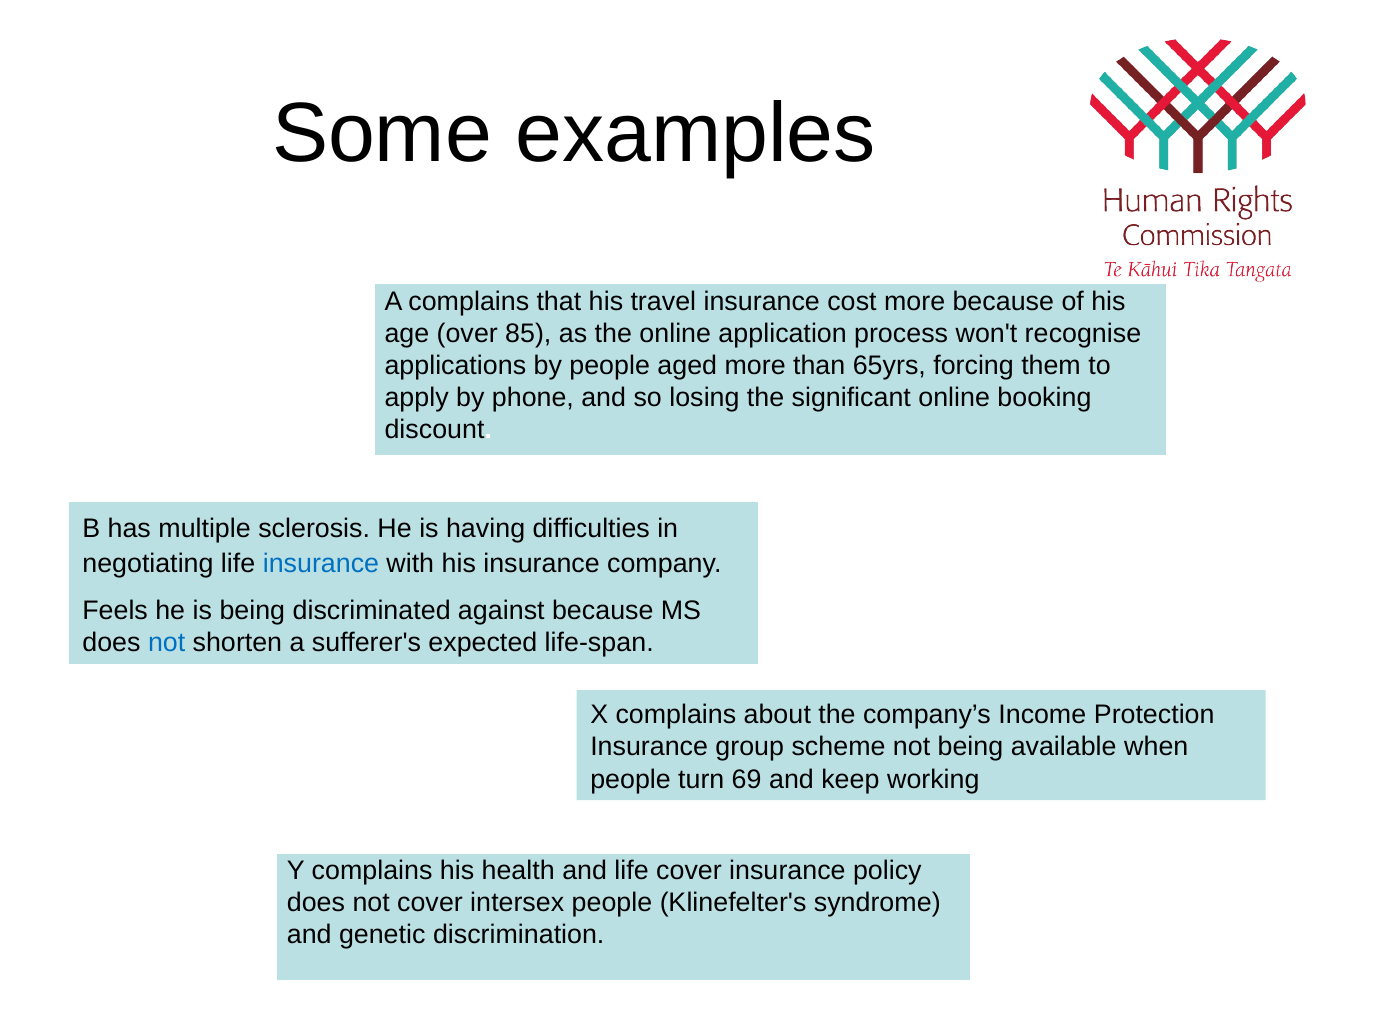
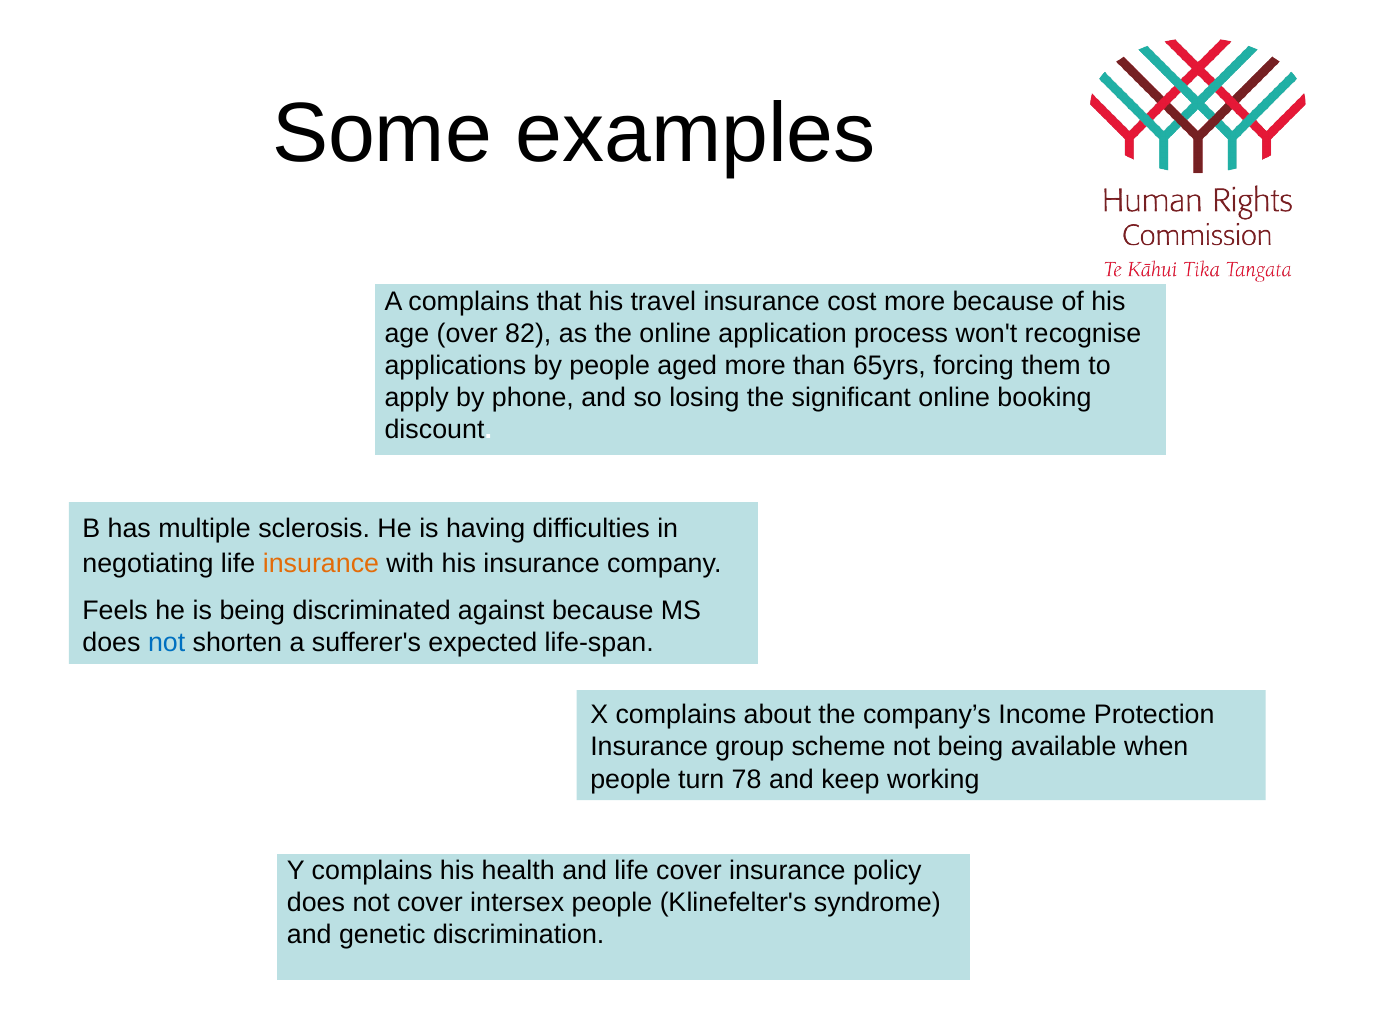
85: 85 -> 82
insurance at (321, 564) colour: blue -> orange
69: 69 -> 78
